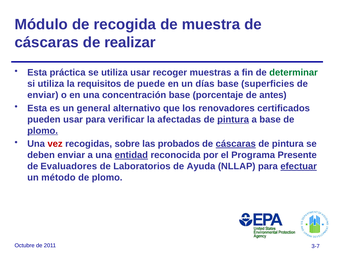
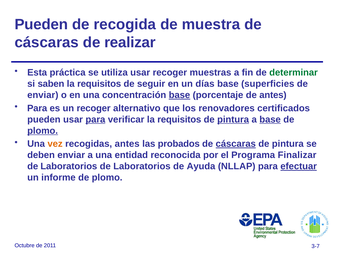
Módulo at (41, 24): Módulo -> Pueden
si utiliza: utiliza -> saben
puede: puede -> seguir
base at (179, 95) underline: none -> present
Esta at (37, 108): Esta -> Para
un general: general -> recoger
para at (95, 119) underline: none -> present
verificar la afectadas: afectadas -> requisitos
base at (270, 119) underline: none -> present
vez colour: red -> orange
recogidas sobre: sobre -> antes
entidad underline: present -> none
Presente: Presente -> Finalizar
Evaluadores at (69, 166): Evaluadores -> Laboratorios
método: método -> informe
